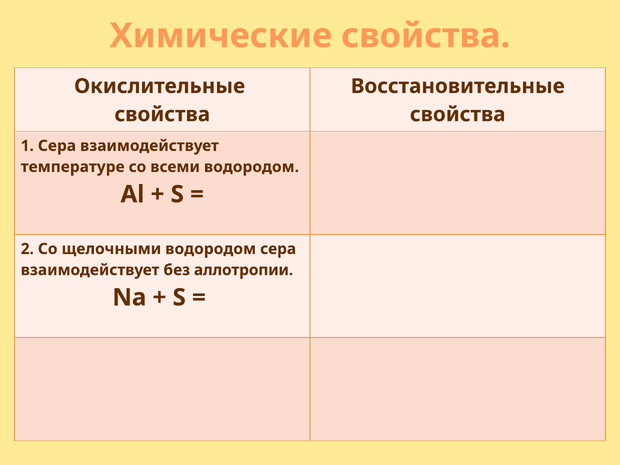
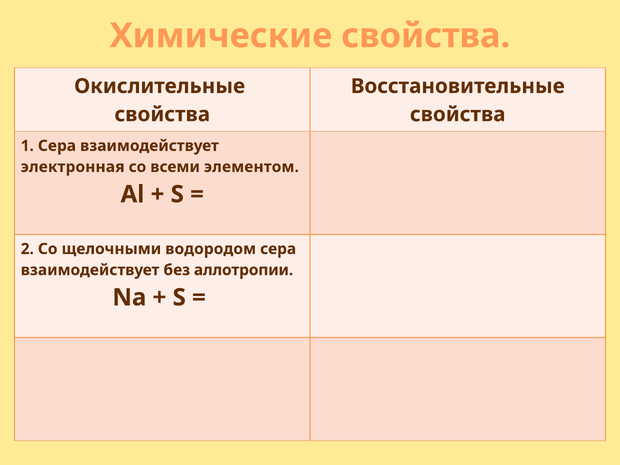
температуре: температуре -> электронная
всеми водородом: водородом -> элементом
